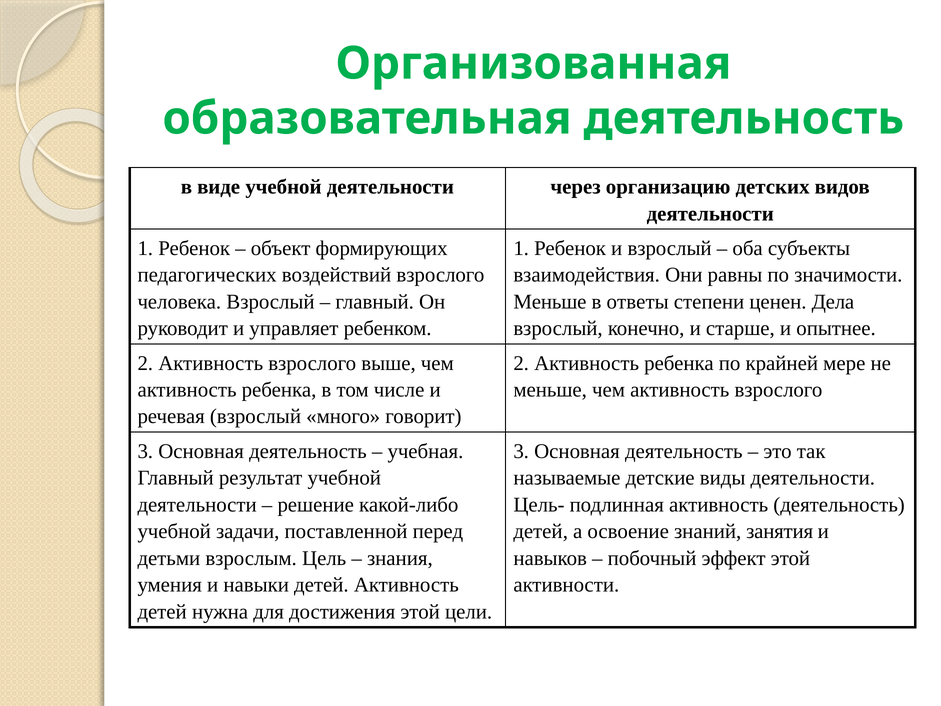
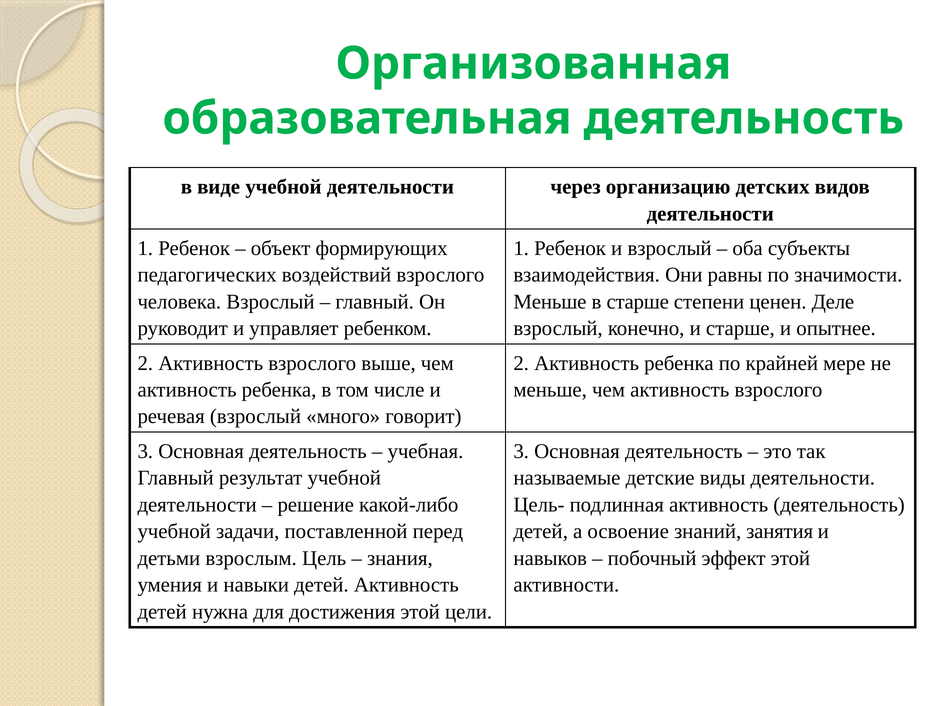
в ответы: ответы -> старше
Дела: Дела -> Деле
